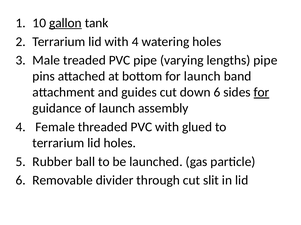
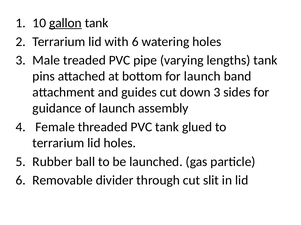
with 4: 4 -> 6
lengths pipe: pipe -> tank
down 6: 6 -> 3
for at (261, 93) underline: present -> none
PVC with: with -> tank
